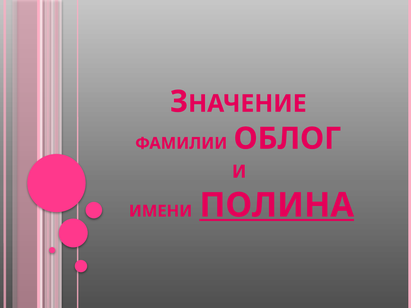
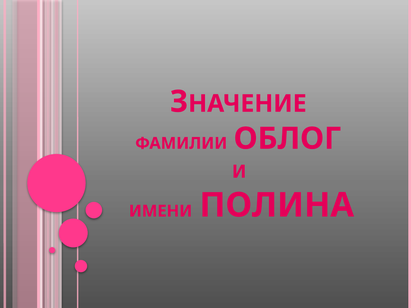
ПОЛИНА underline: present -> none
